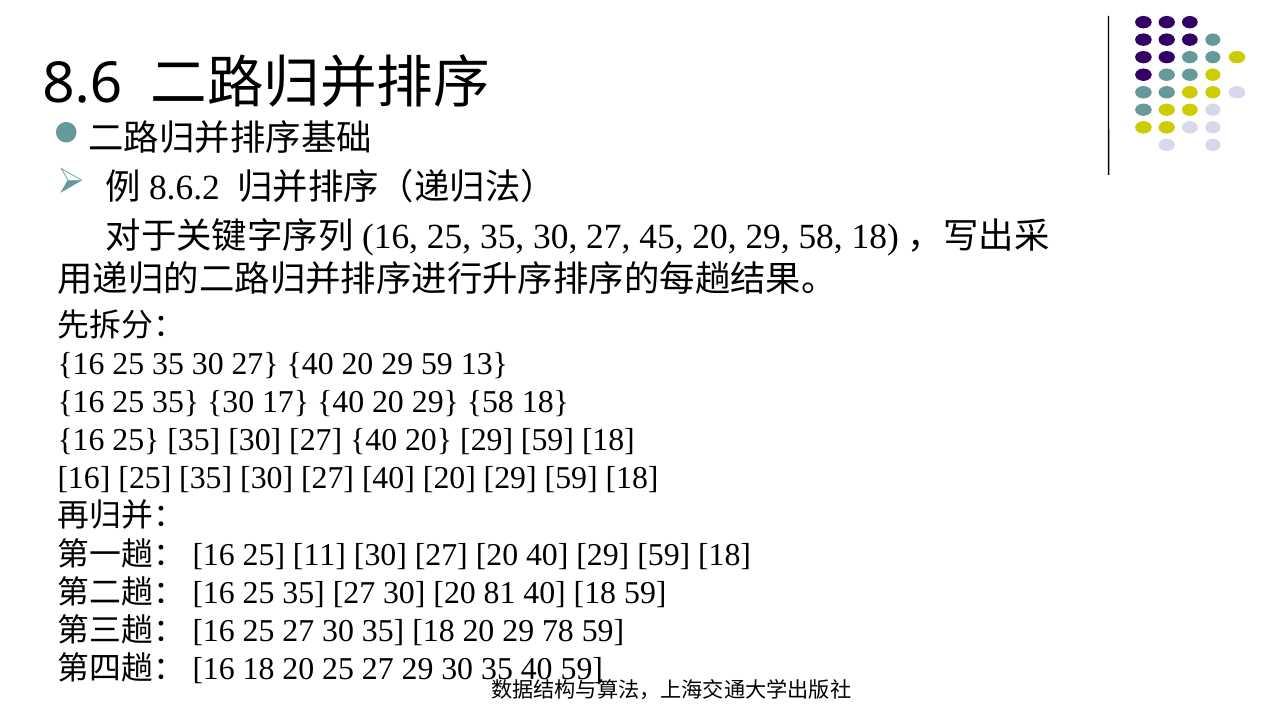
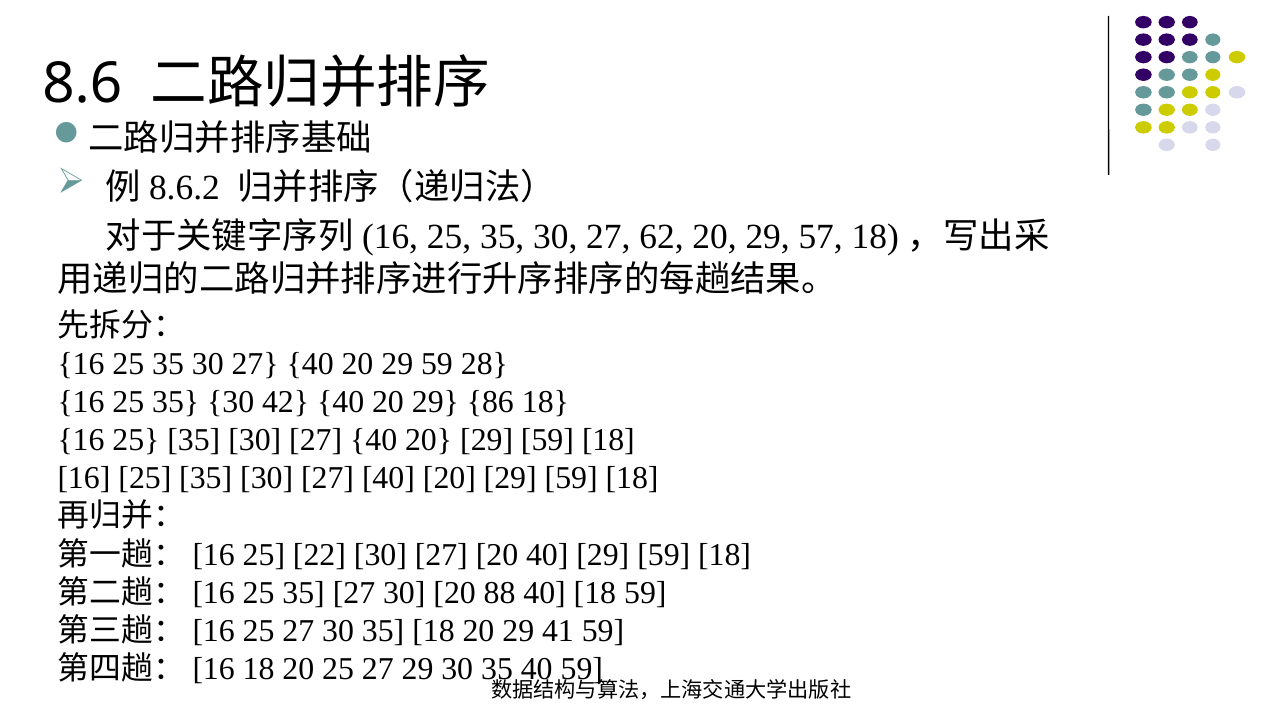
45: 45 -> 62
58 at (821, 237): 58 -> 57
13: 13 -> 28
17: 17 -> 42
40 20 29 58: 58 -> 86
11: 11 -> 22
81: 81 -> 88
78: 78 -> 41
